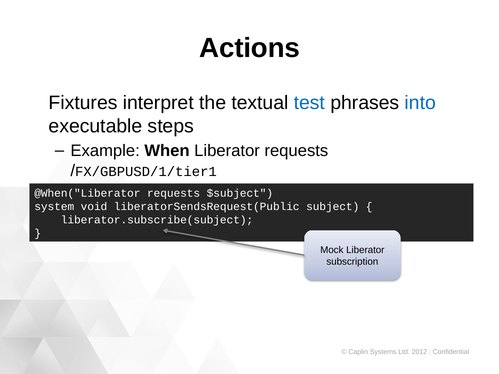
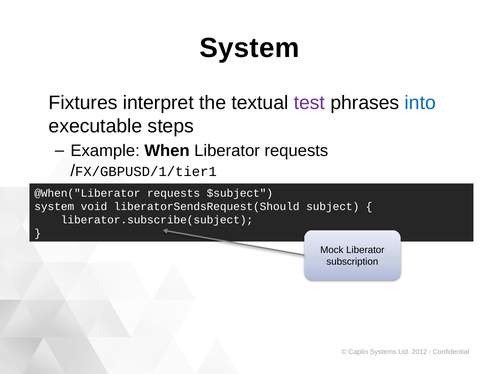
Actions at (250, 48): Actions -> System
test colour: blue -> purple
liberatorSendsRequest(Public: liberatorSendsRequest(Public -> liberatorSendsRequest(Should
